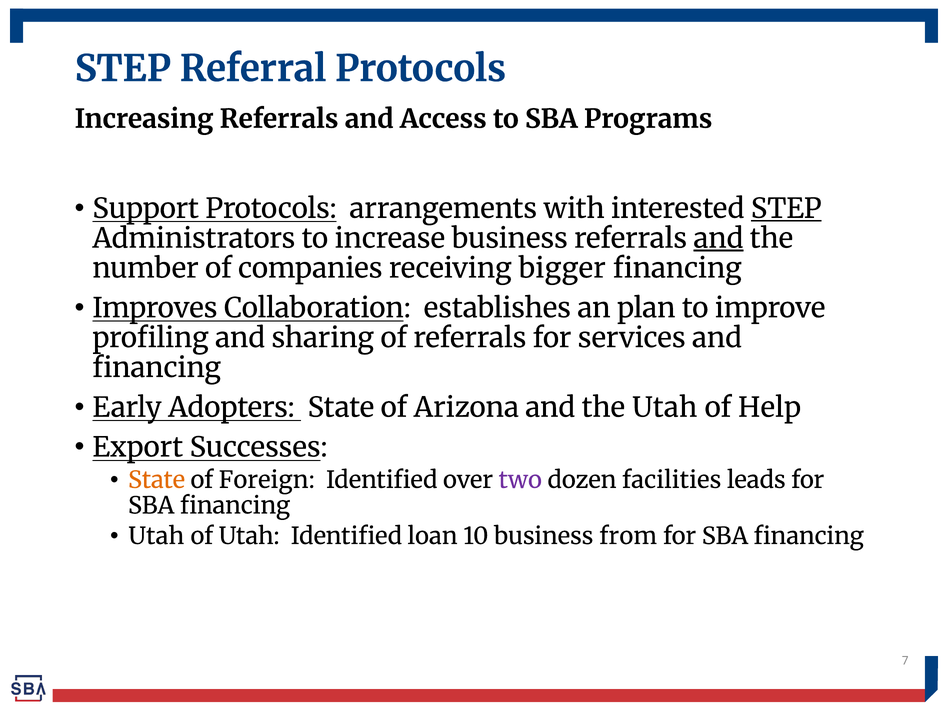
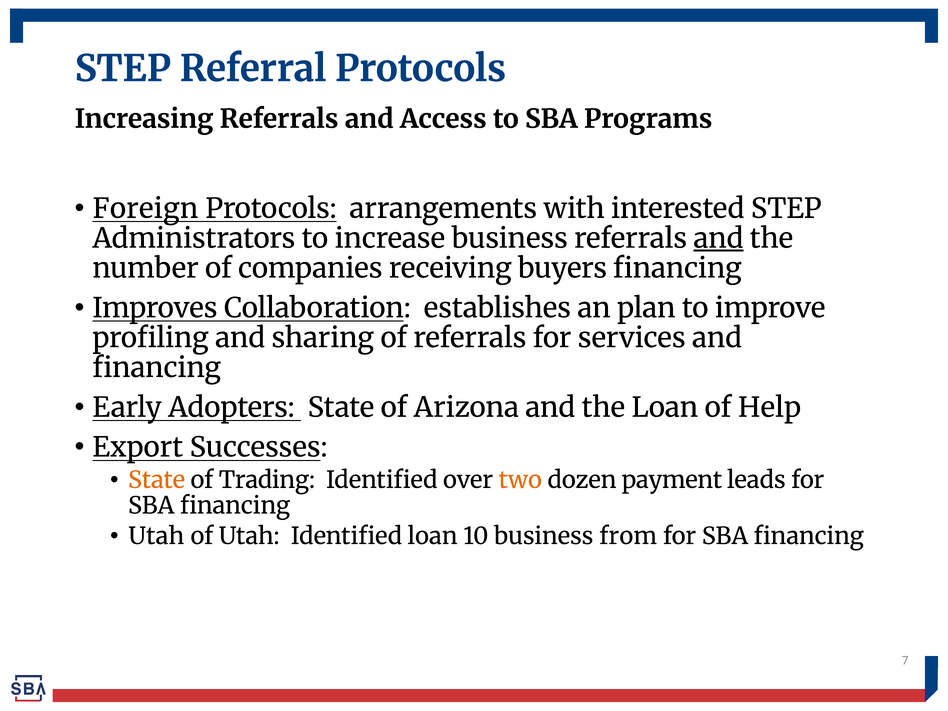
Support: Support -> Foreign
STEP at (786, 209) underline: present -> none
bigger: bigger -> buyers
the Utah: Utah -> Loan
Foreign: Foreign -> Trading
two colour: purple -> orange
facilities: facilities -> payment
